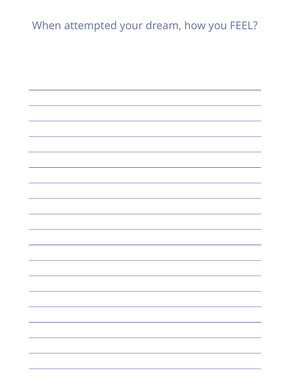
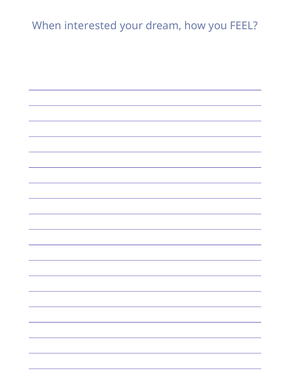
attempted: attempted -> interested
